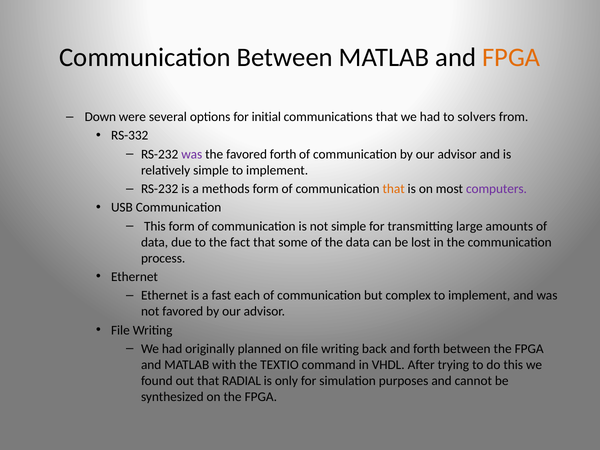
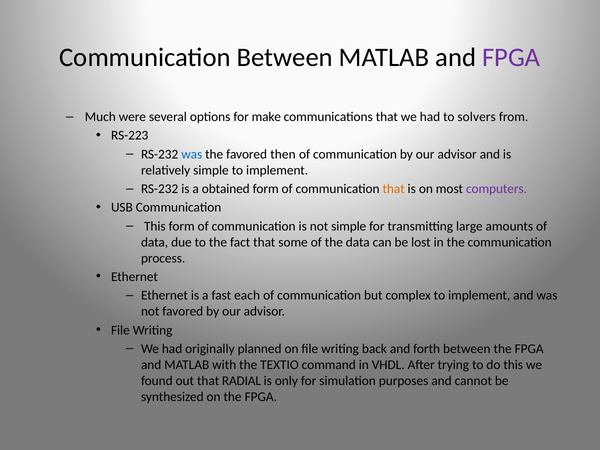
FPGA at (511, 57) colour: orange -> purple
Down: Down -> Much
initial: initial -> make
RS-332: RS-332 -> RS-223
was at (192, 154) colour: purple -> blue
favored forth: forth -> then
methods: methods -> obtained
